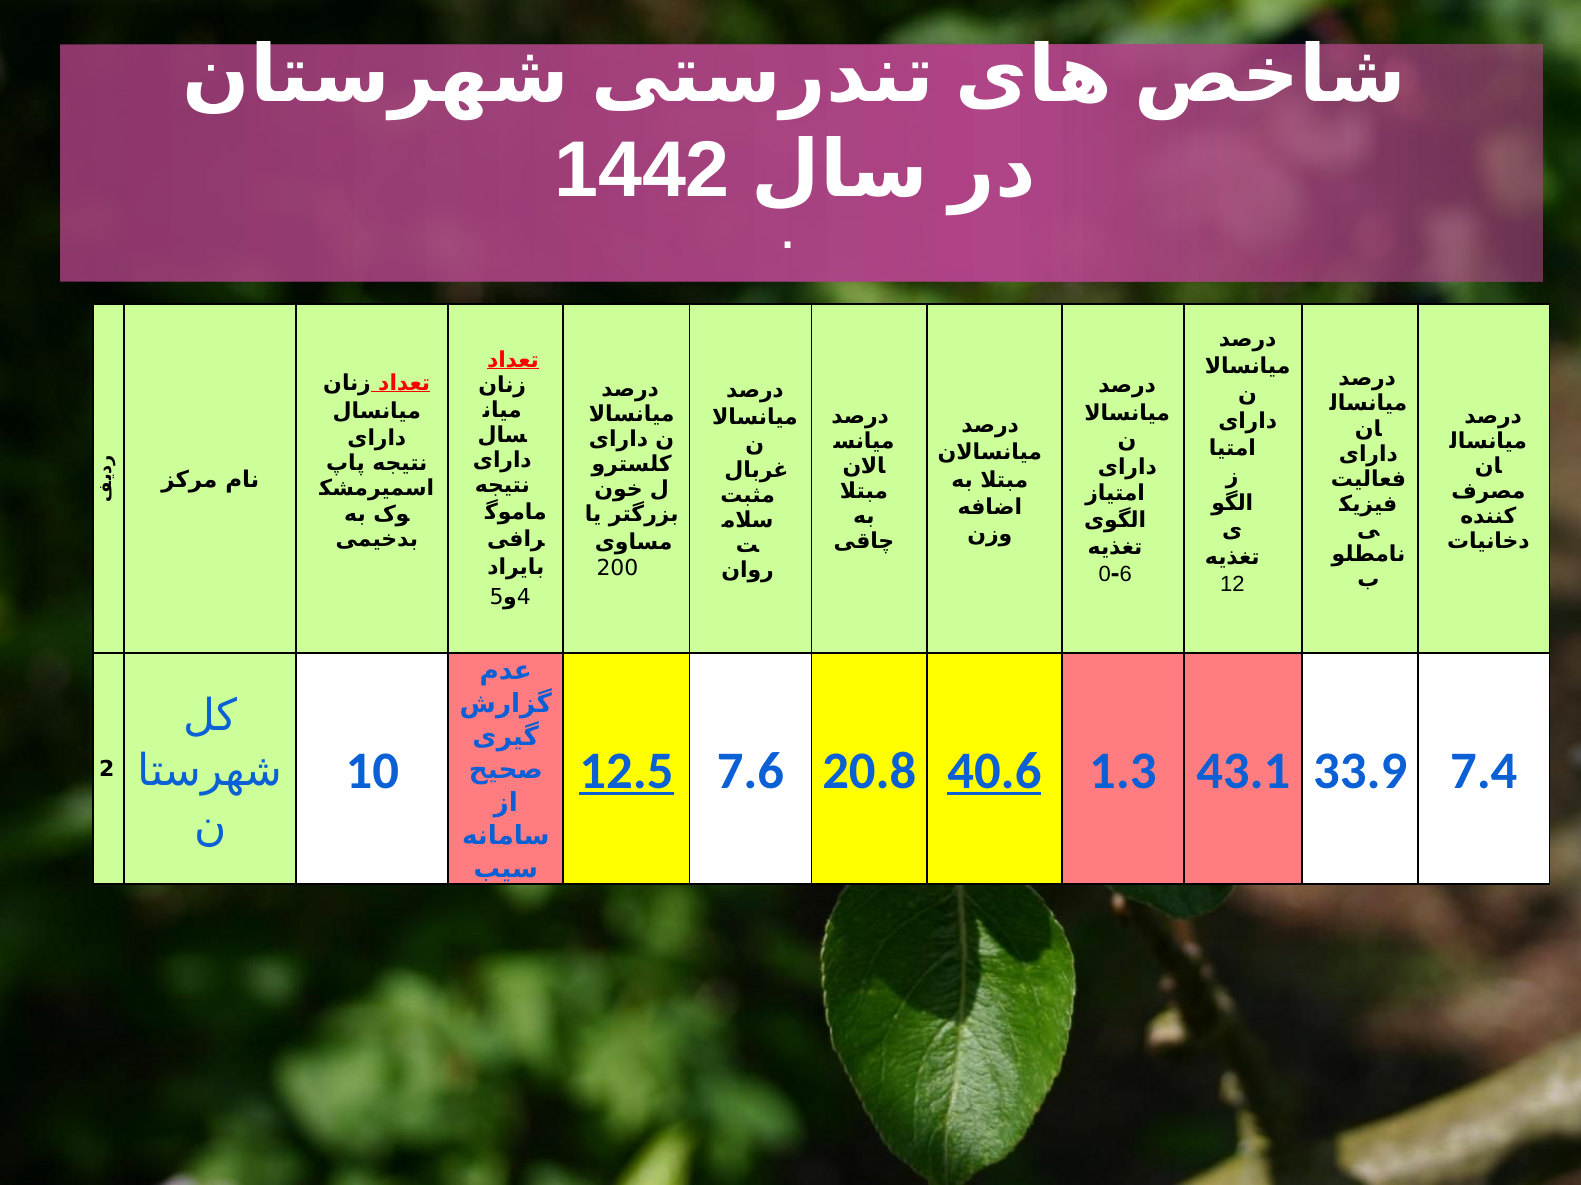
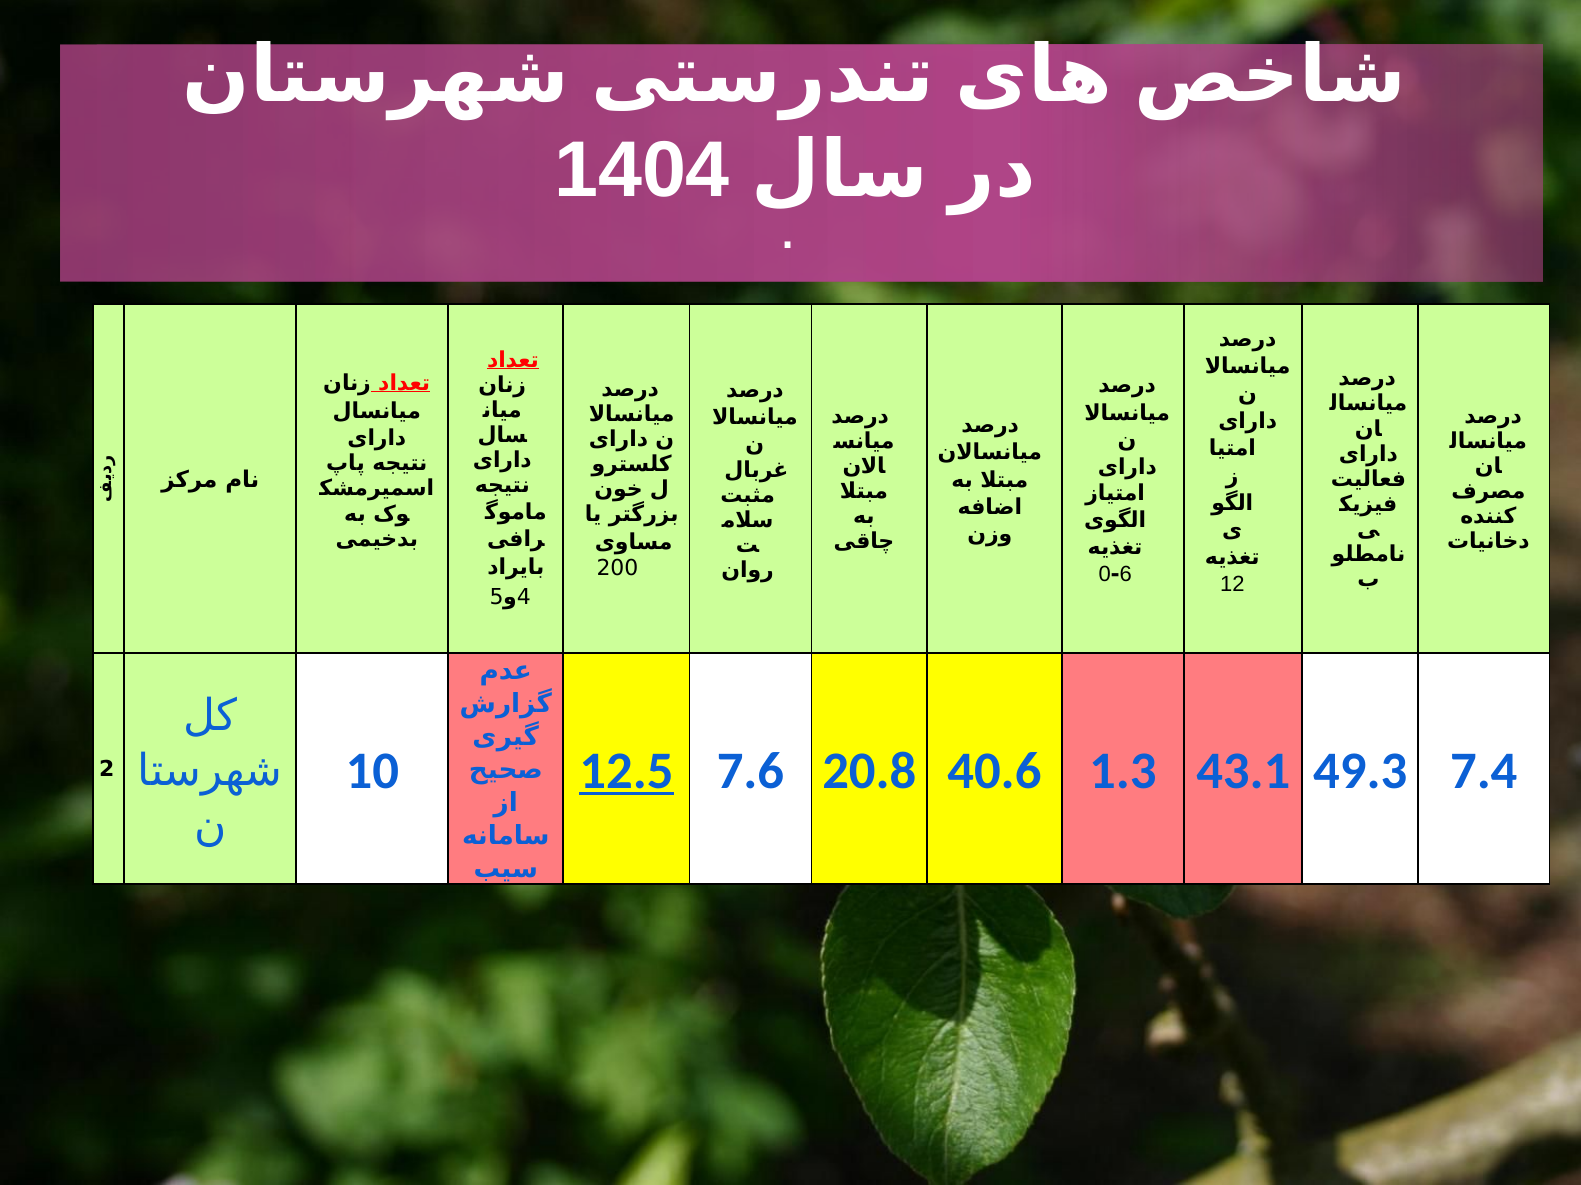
1442: 1442 -> 1404
40.6 underline: present -> none
33.9: 33.9 -> 49.3
